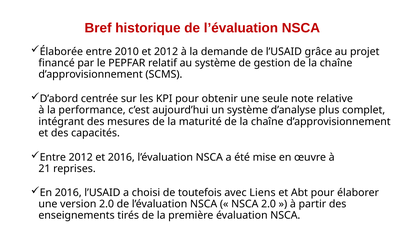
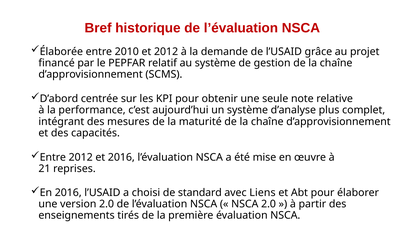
toutefois: toutefois -> standard
